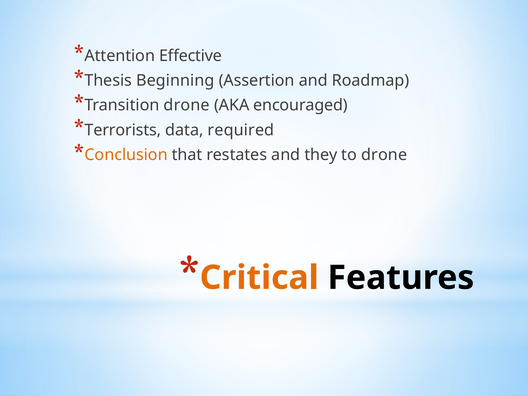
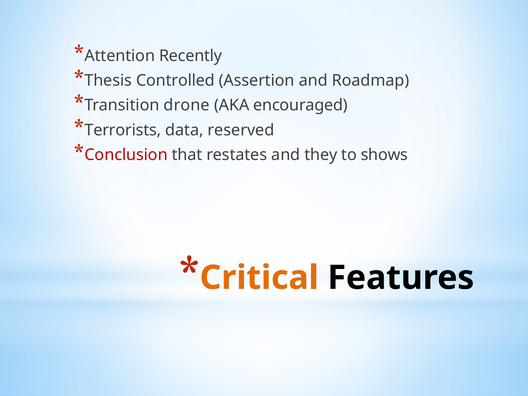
Effective: Effective -> Recently
Beginning: Beginning -> Controlled
required: required -> reserved
Conclusion colour: orange -> red
to drone: drone -> shows
